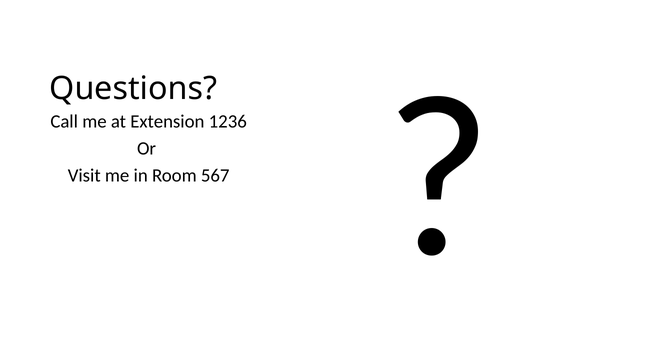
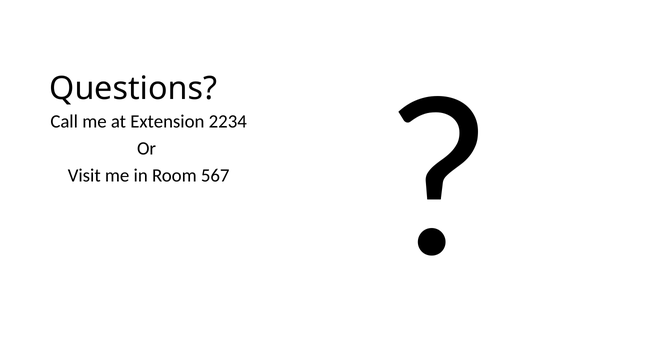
1236: 1236 -> 2234
